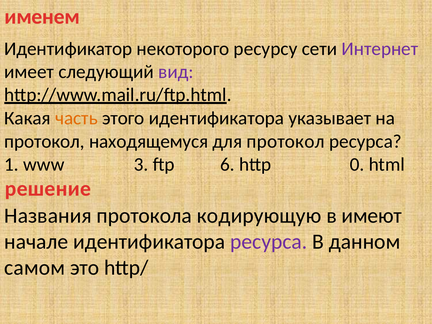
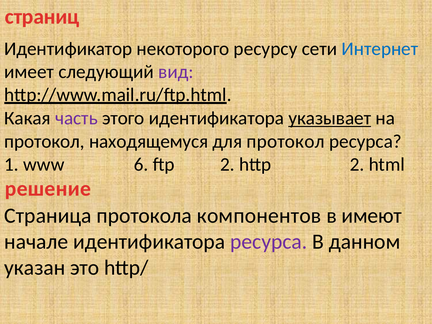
именем: именем -> страниц
Интернет colour: purple -> blue
часть colour: orange -> purple
указывает underline: none -> present
3: 3 -> 6
ftp 6: 6 -> 2
http 0: 0 -> 2
Названия: Названия -> Страница
кодирующую: кодирующую -> компонентов
самом: самом -> указан
